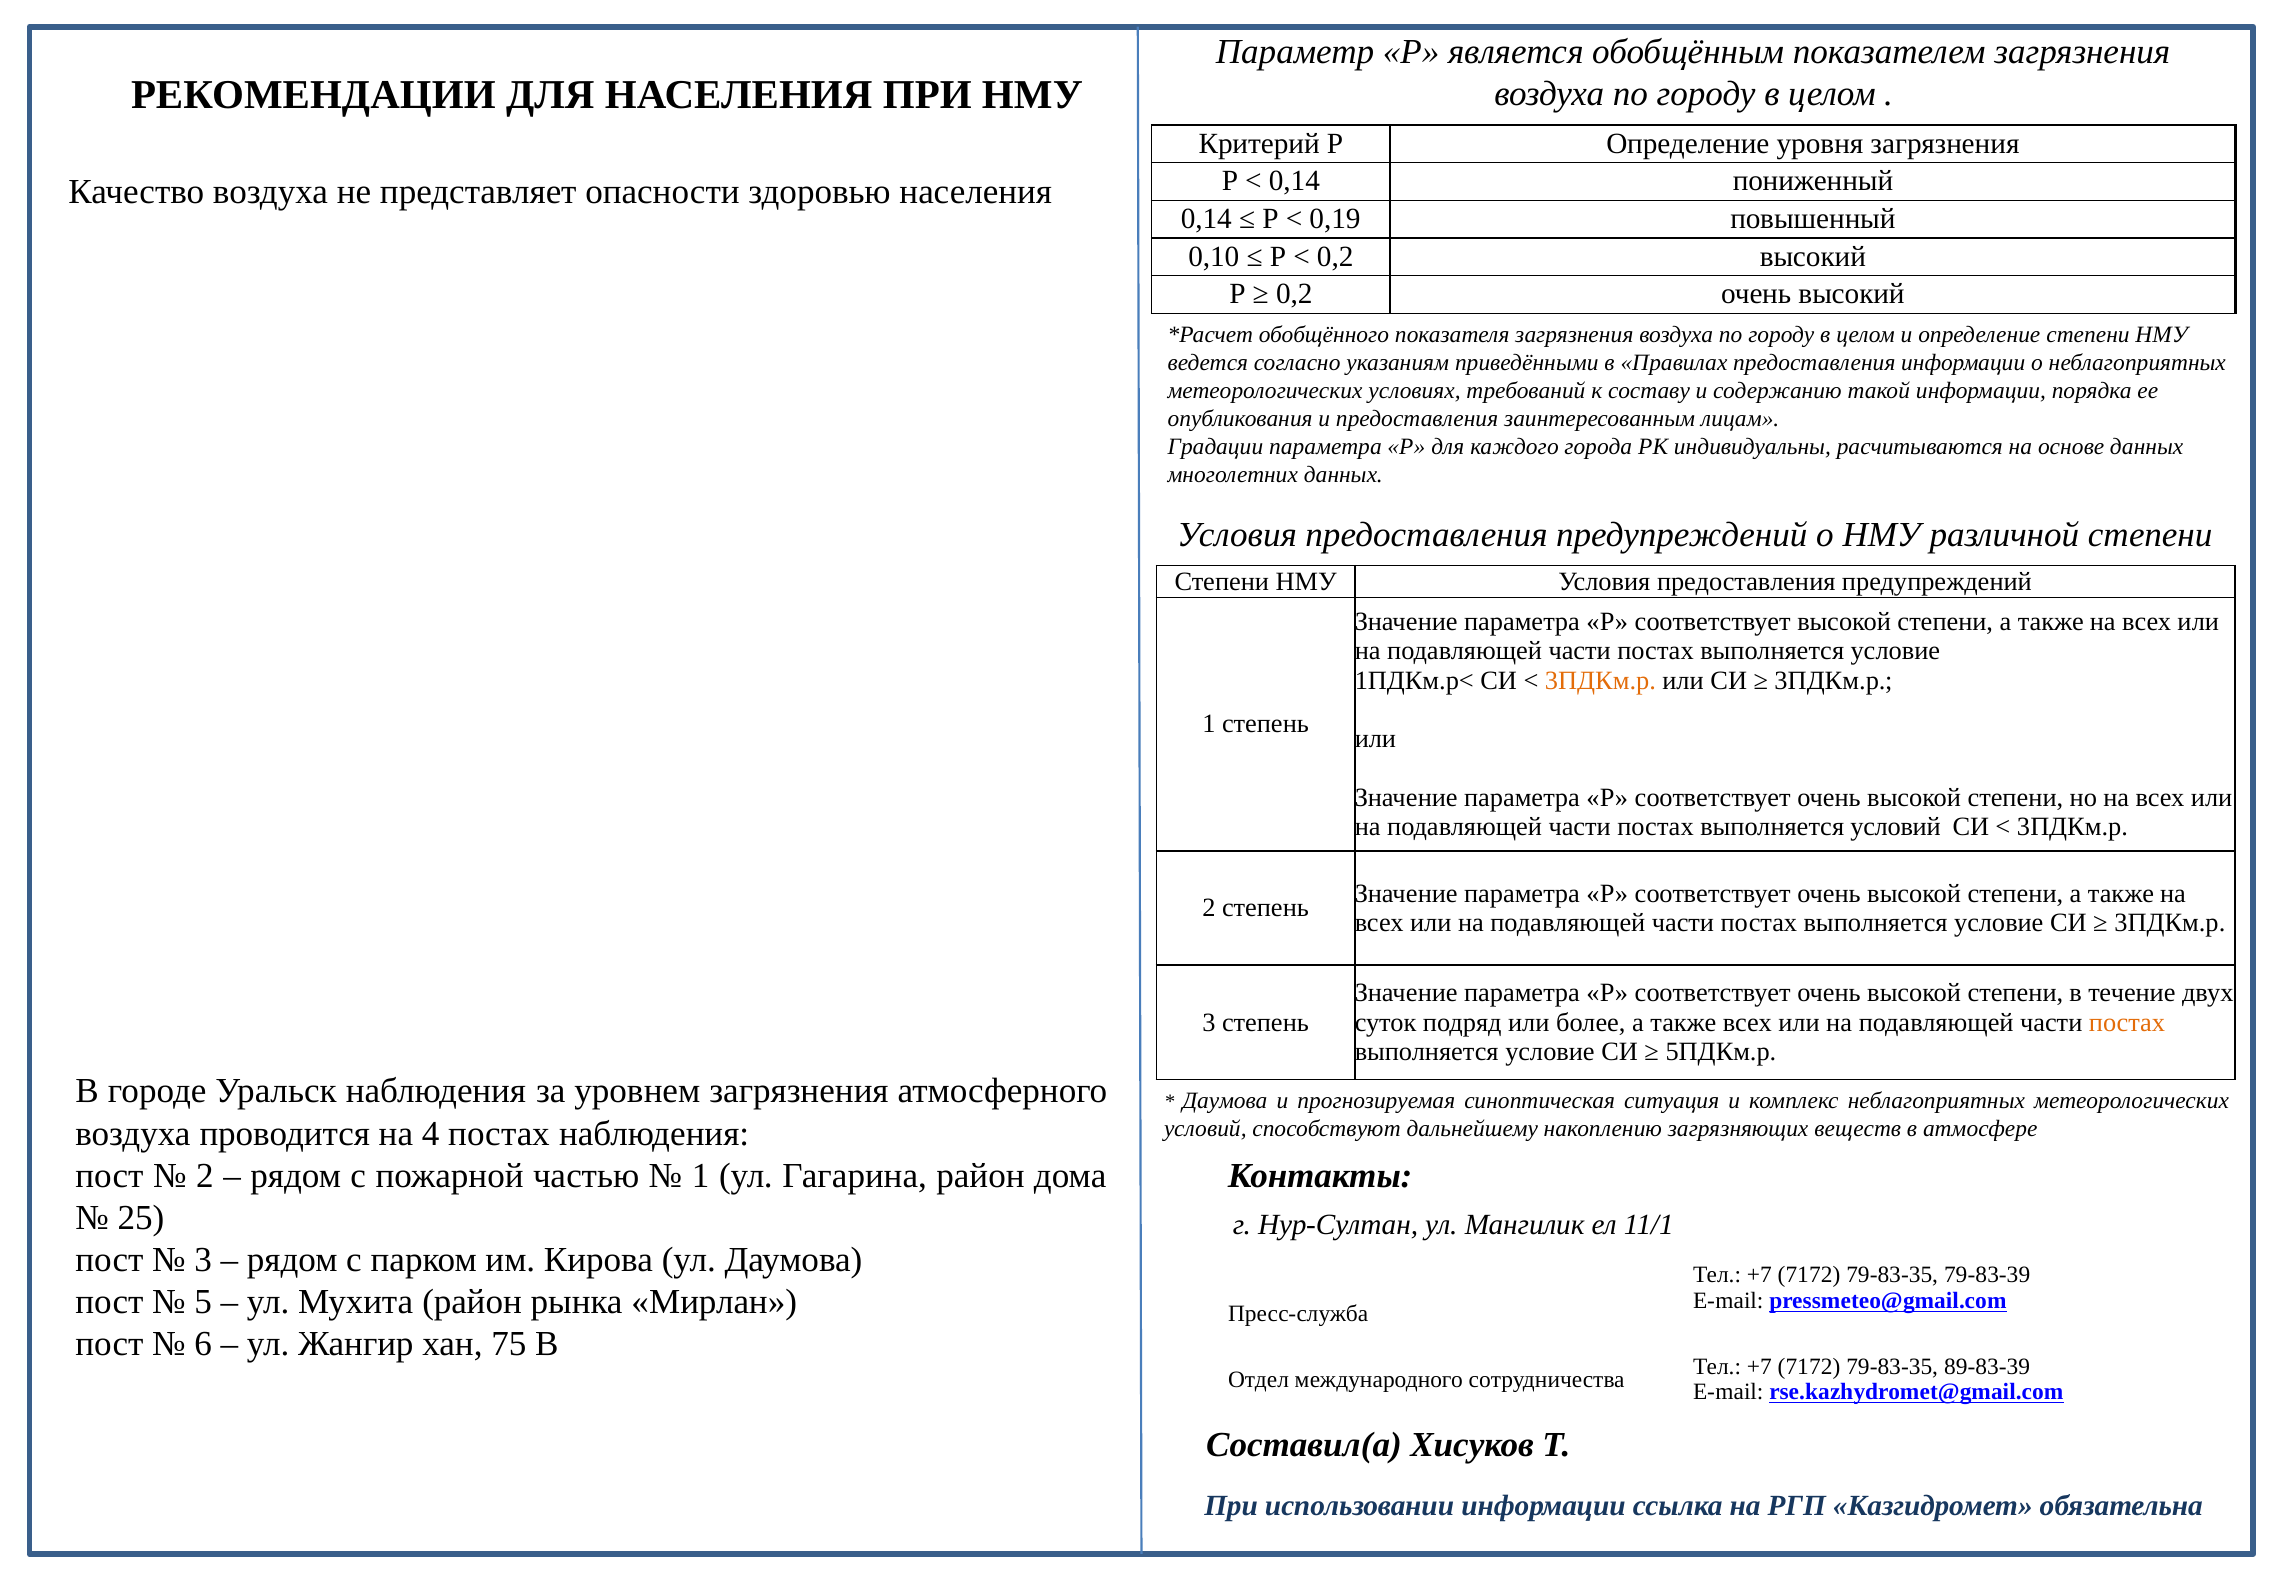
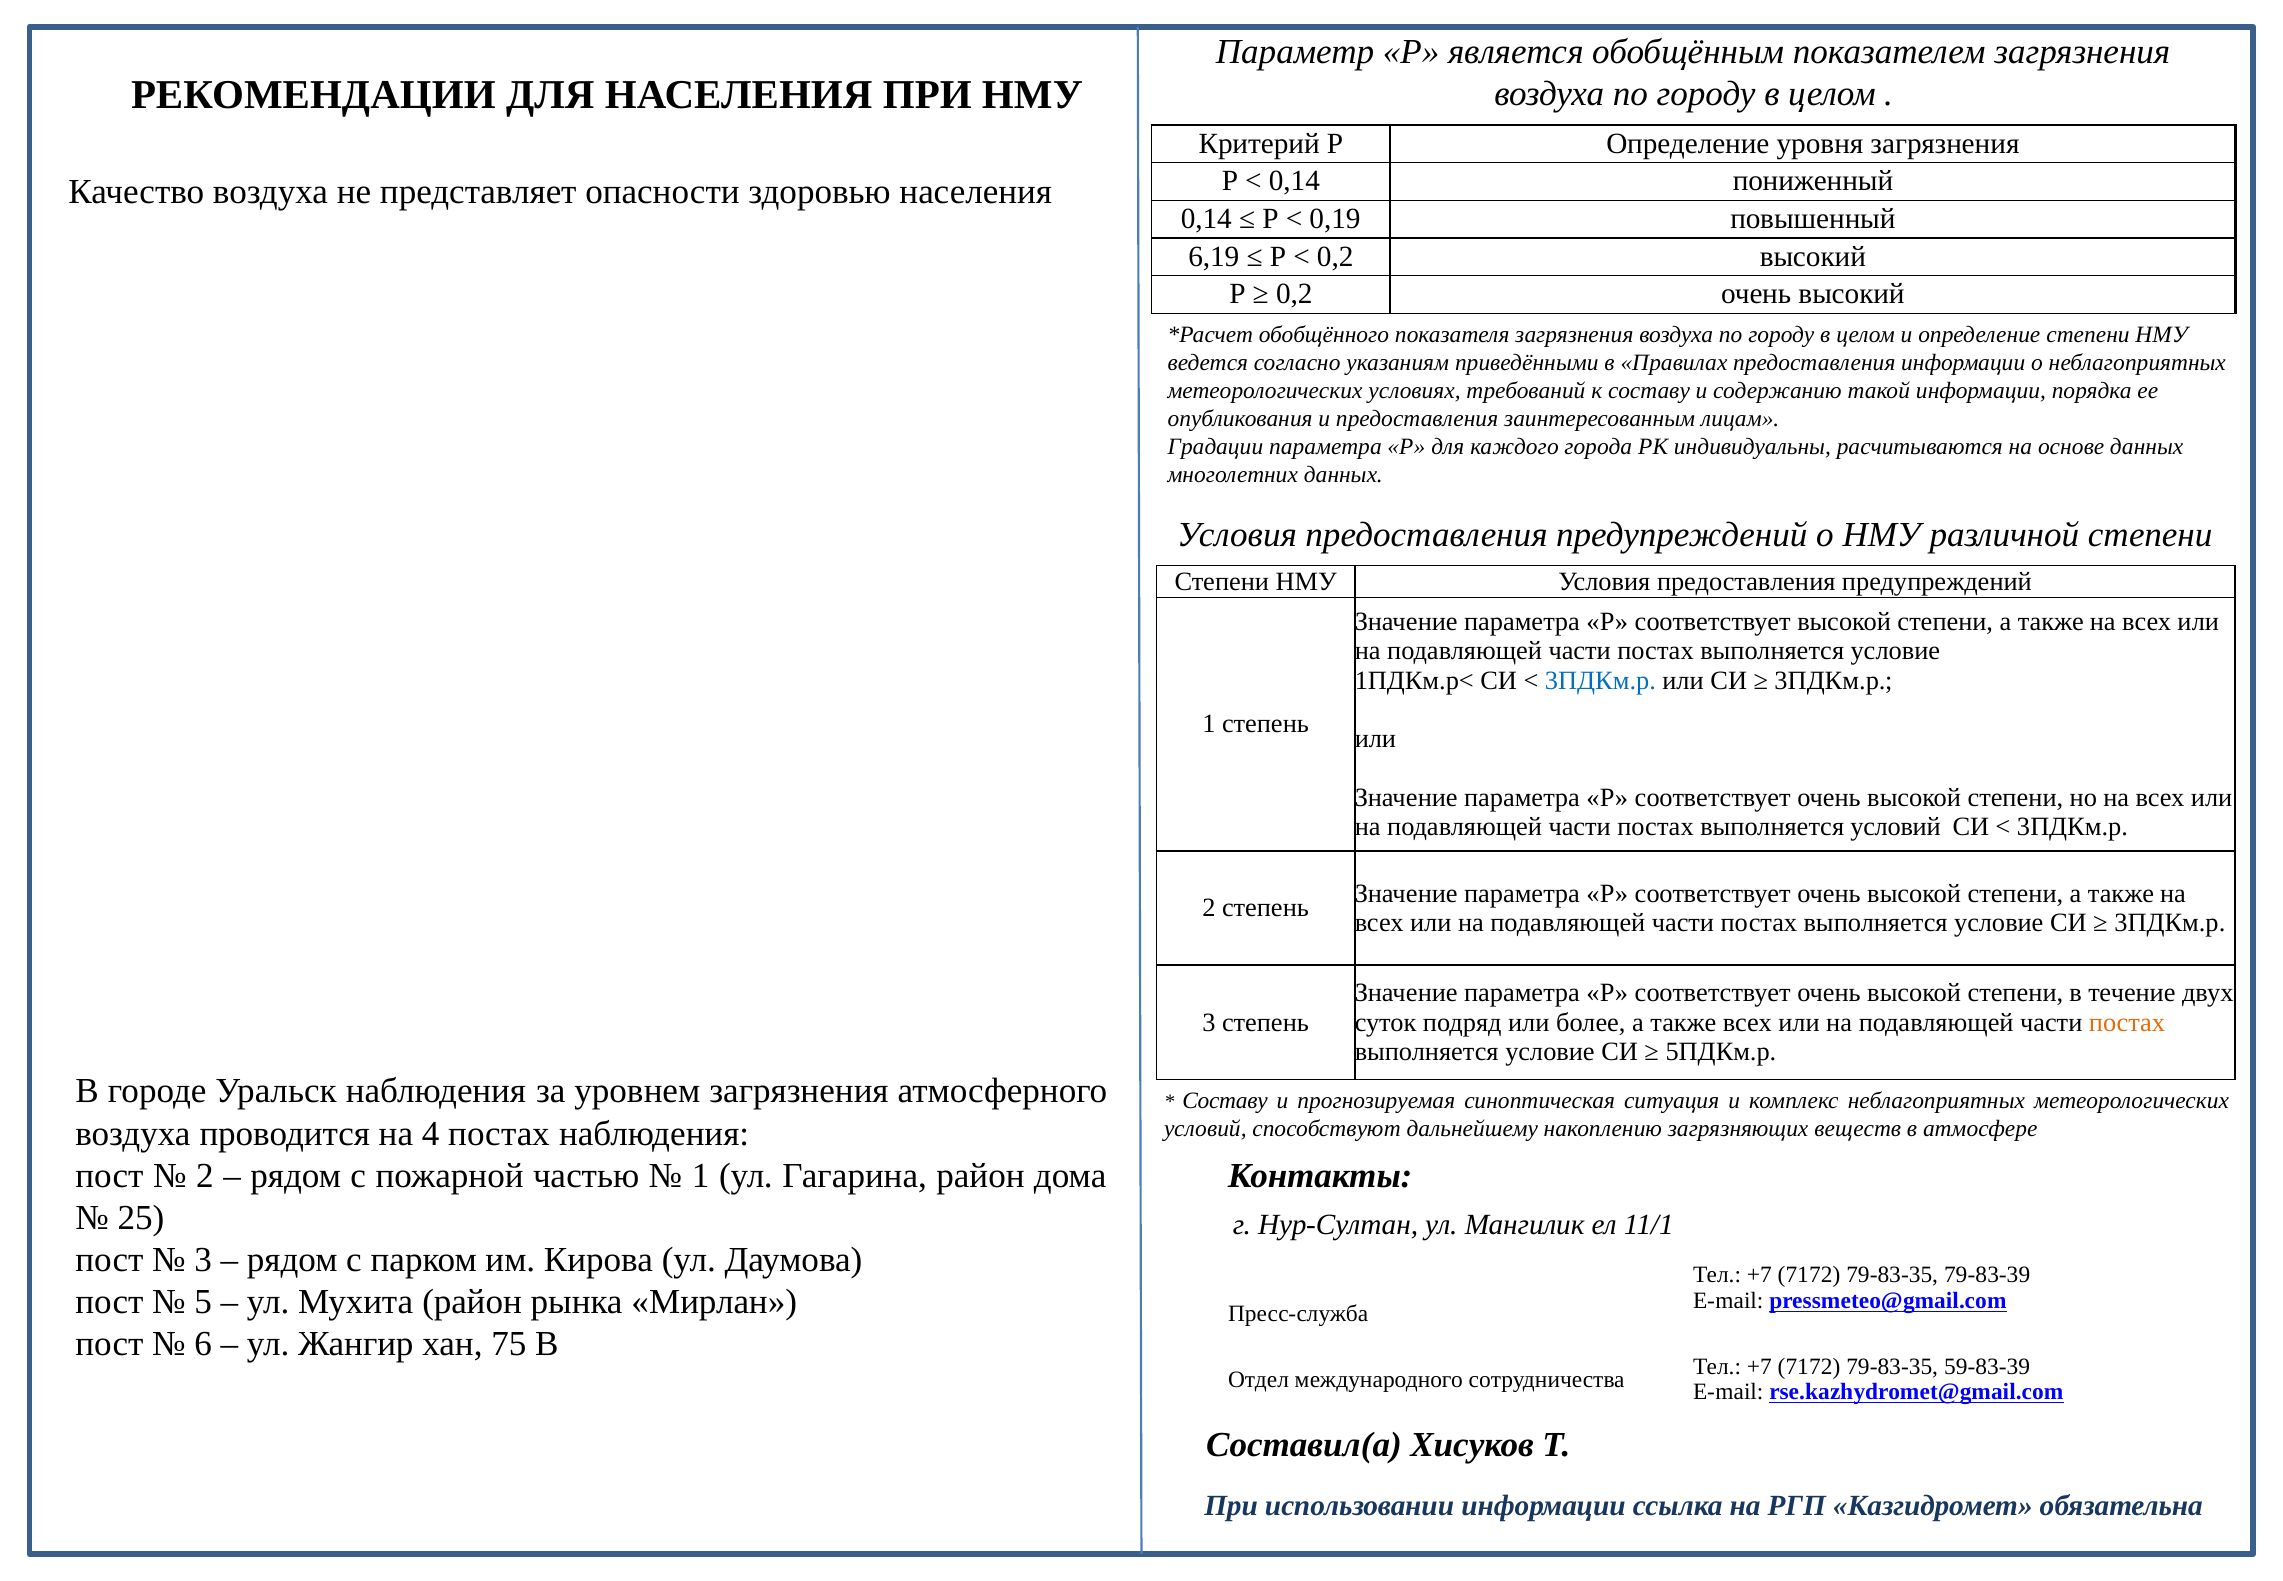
0,10: 0,10 -> 6,19
3ПДКм.р at (1600, 680) colour: orange -> blue
Даумова at (1225, 1101): Даумова -> Составу
89-83-39: 89-83-39 -> 59-83-39
